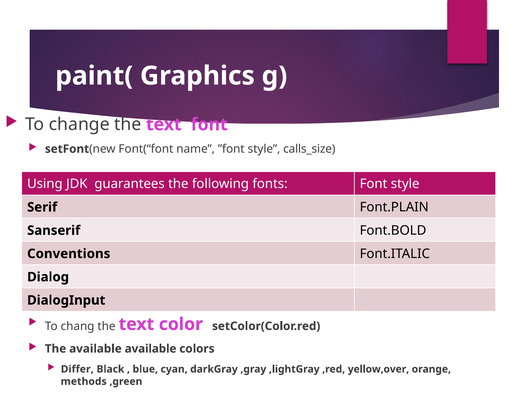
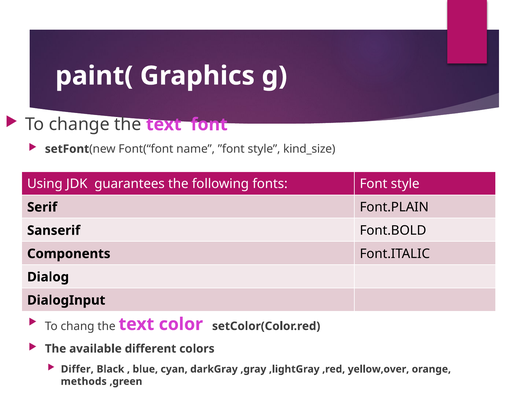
calls_size: calls_size -> kind_size
Conventions: Conventions -> Components
available available: available -> different
